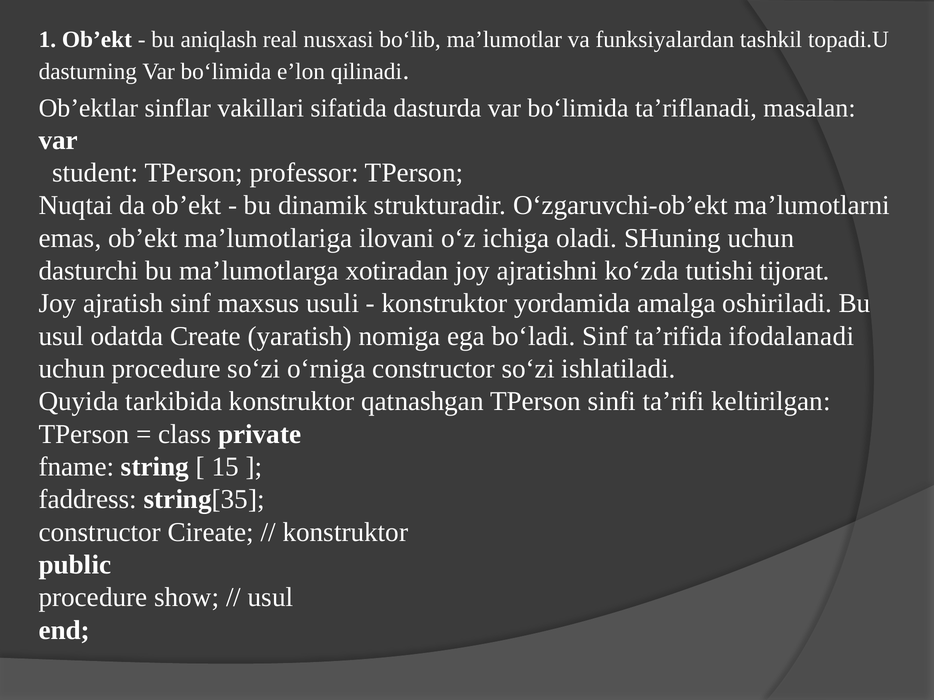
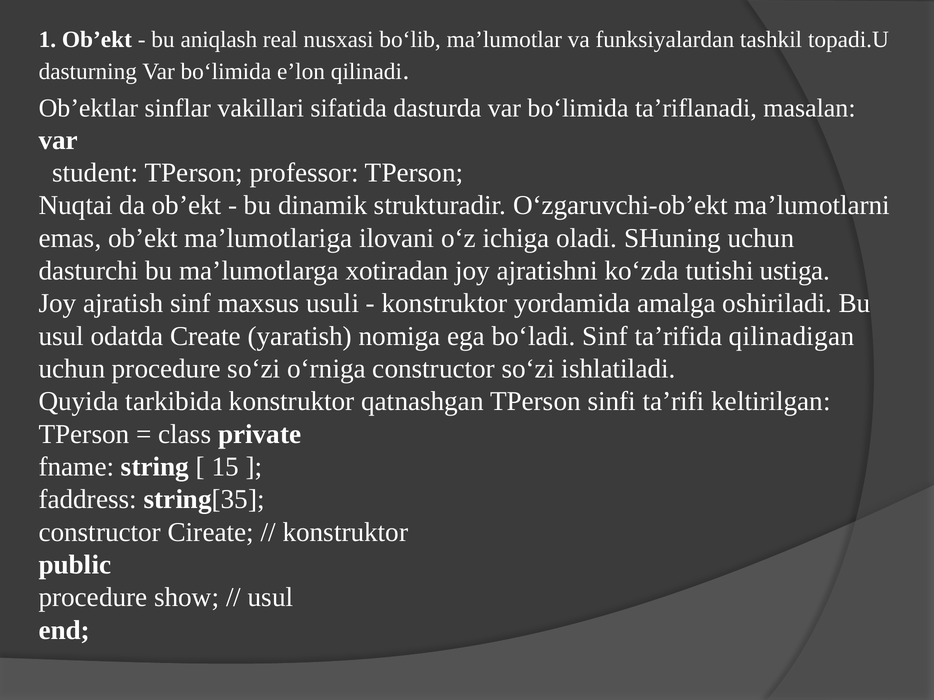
tijorat: tijorat -> ustiga
ifodalanadi: ifodalanadi -> qilinadigan
